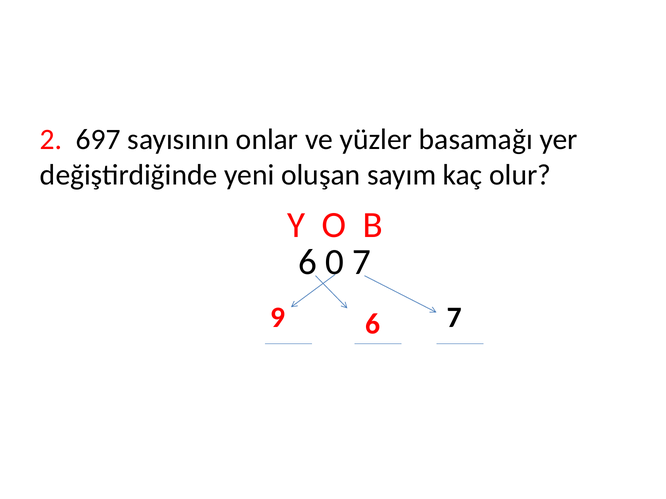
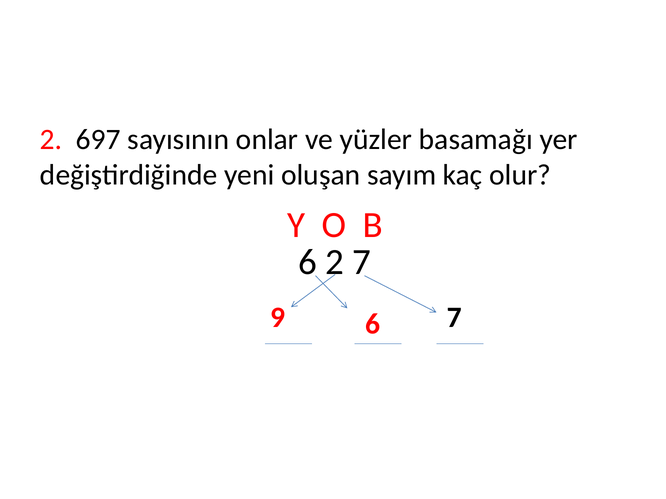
6 0: 0 -> 2
